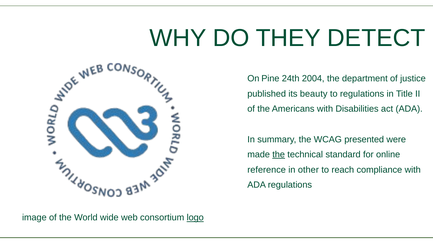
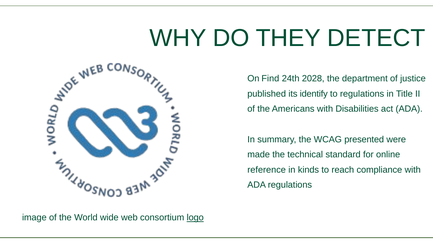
Pine: Pine -> Find
2004: 2004 -> 2028
beauty: beauty -> identify
the at (279, 154) underline: present -> none
other: other -> kinds
